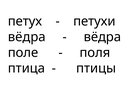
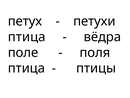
вёдра at (27, 37): вёдра -> птица
